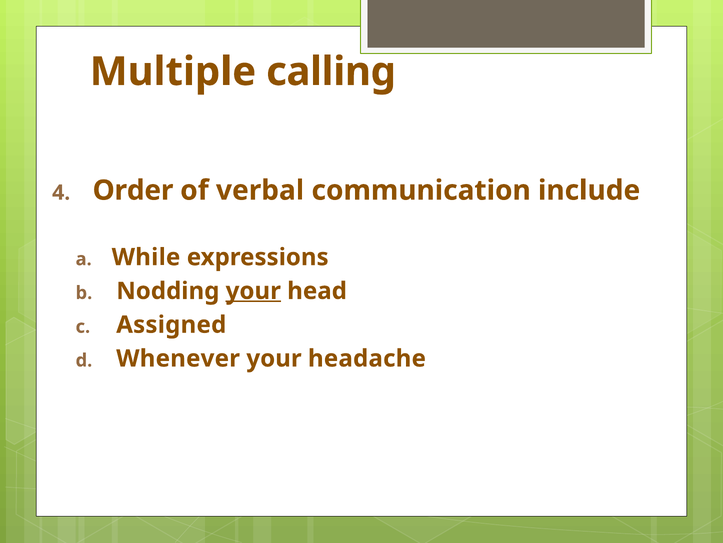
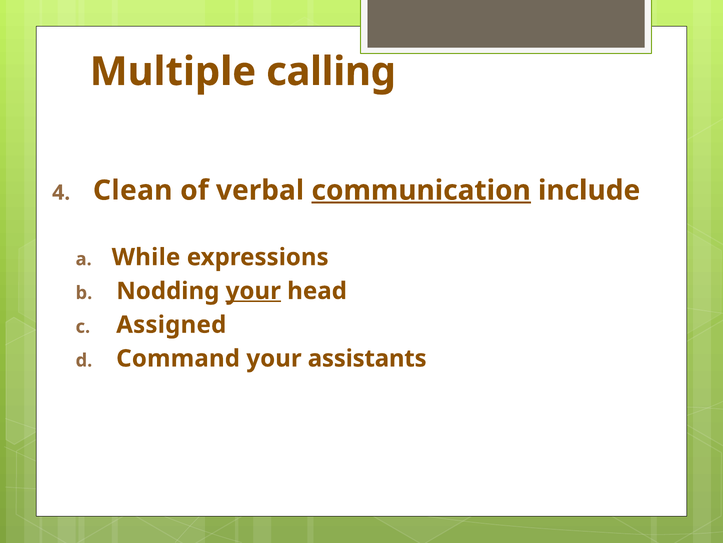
Order: Order -> Clean
communication underline: none -> present
Whenever: Whenever -> Command
headache: headache -> assistants
